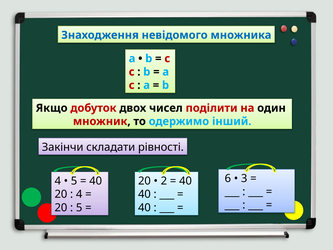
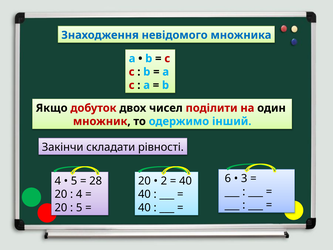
40 at (96, 181): 40 -> 28
